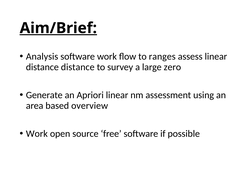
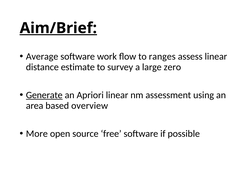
Analysis: Analysis -> Average
distance distance: distance -> estimate
Generate underline: none -> present
Work at (37, 133): Work -> More
